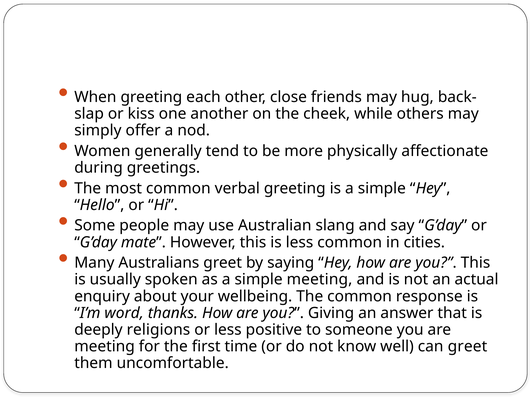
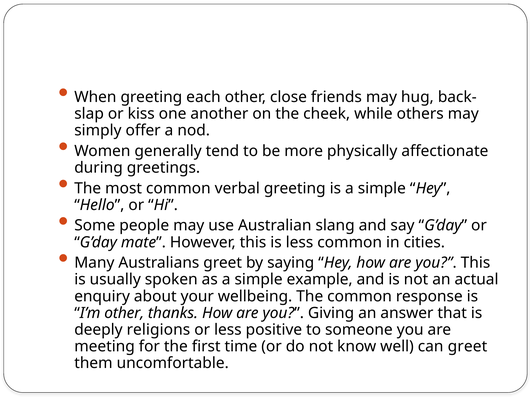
simple meeting: meeting -> example
I’m word: word -> other
